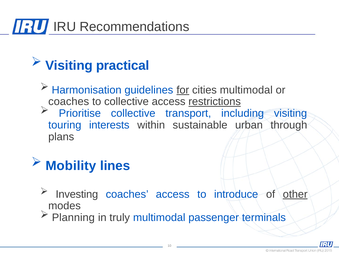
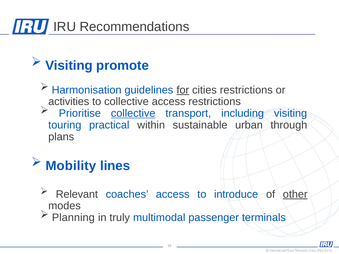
practical: practical -> promote
cities multimodal: multimodal -> restrictions
coaches at (69, 102): coaches -> activities
restrictions at (215, 102) underline: present -> none
collective at (133, 113) underline: none -> present
interests: interests -> practical
Investing: Investing -> Relevant
